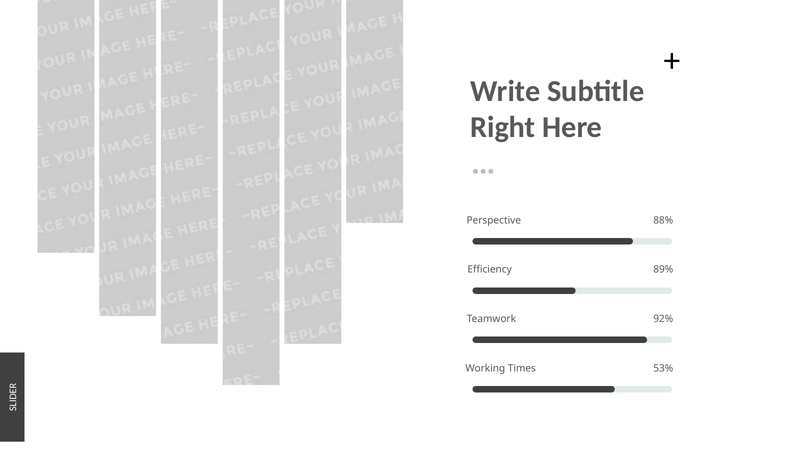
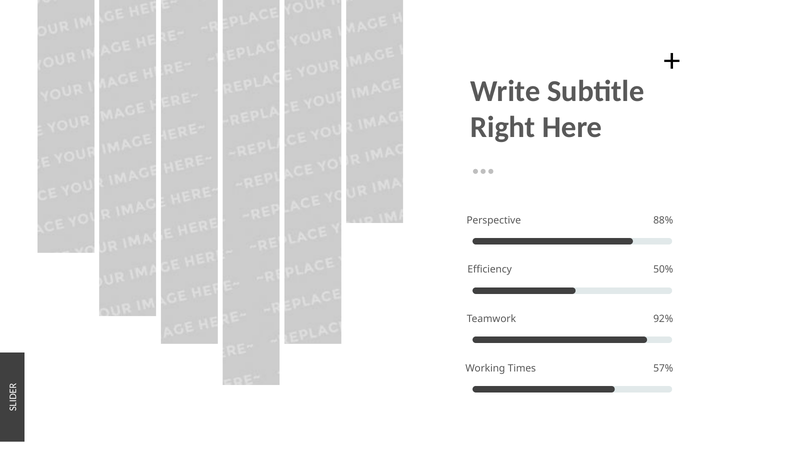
89%: 89% -> 50%
53%: 53% -> 57%
